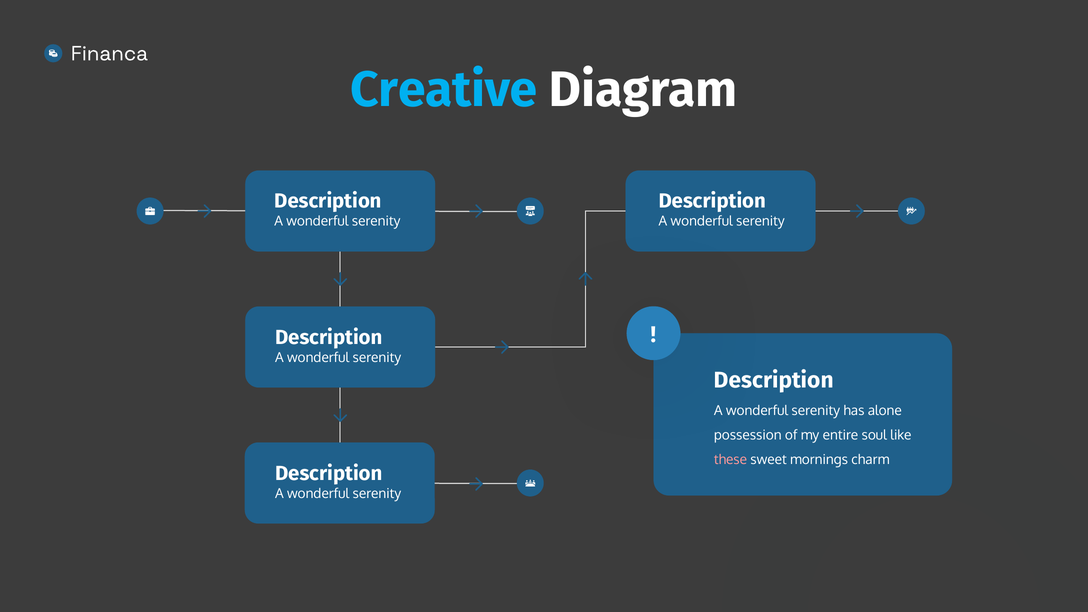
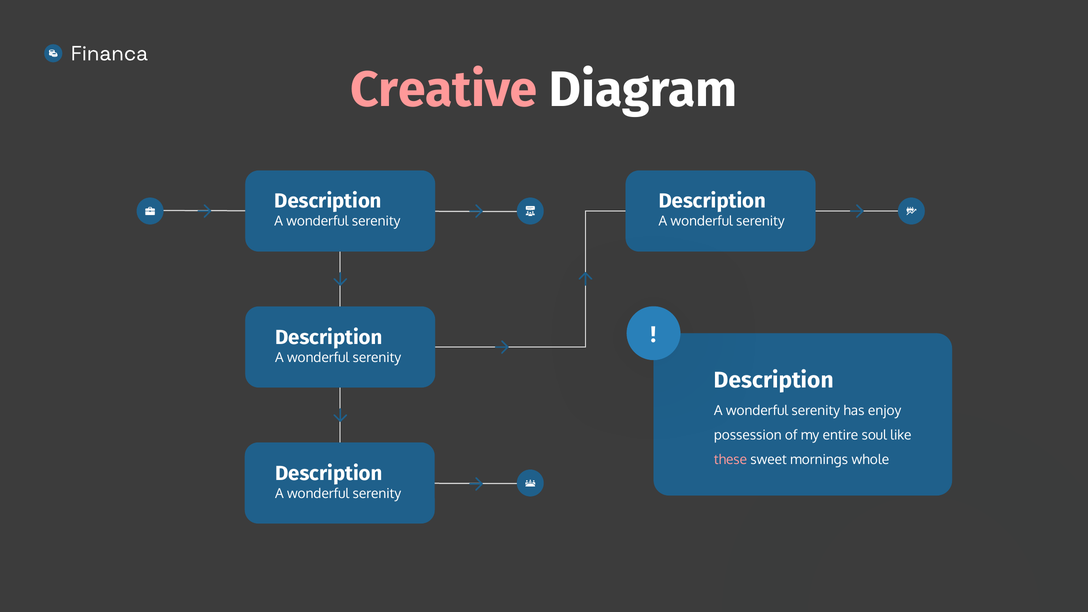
Creative colour: light blue -> pink
alone: alone -> enjoy
charm: charm -> whole
